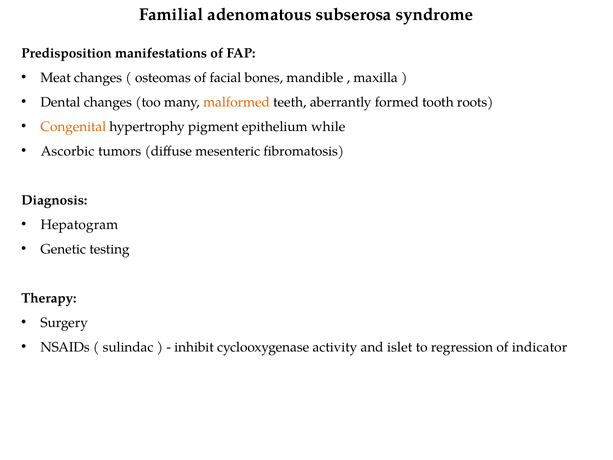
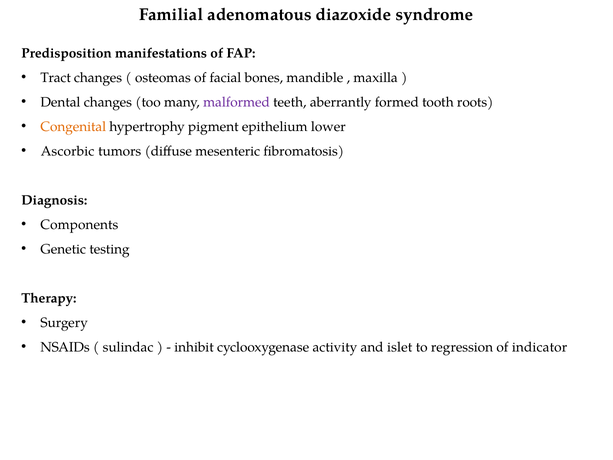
subserosa: subserosa -> diazoxide
Meat: Meat -> Tract
malformed colour: orange -> purple
while: while -> lower
Hepatogram: Hepatogram -> Components
